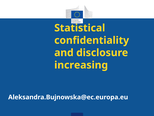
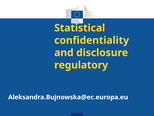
increasing: increasing -> regulatory
